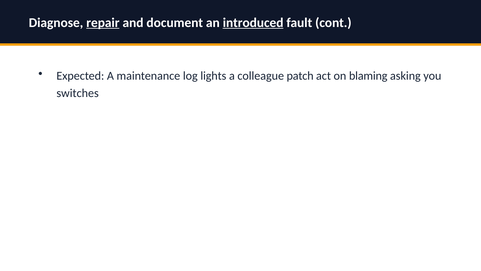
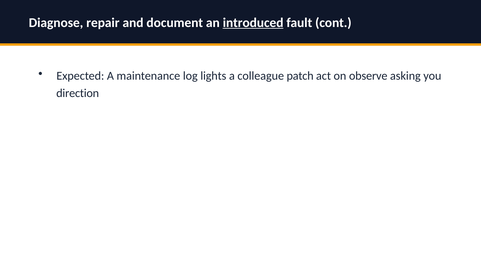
repair underline: present -> none
blaming: blaming -> observe
switches: switches -> direction
